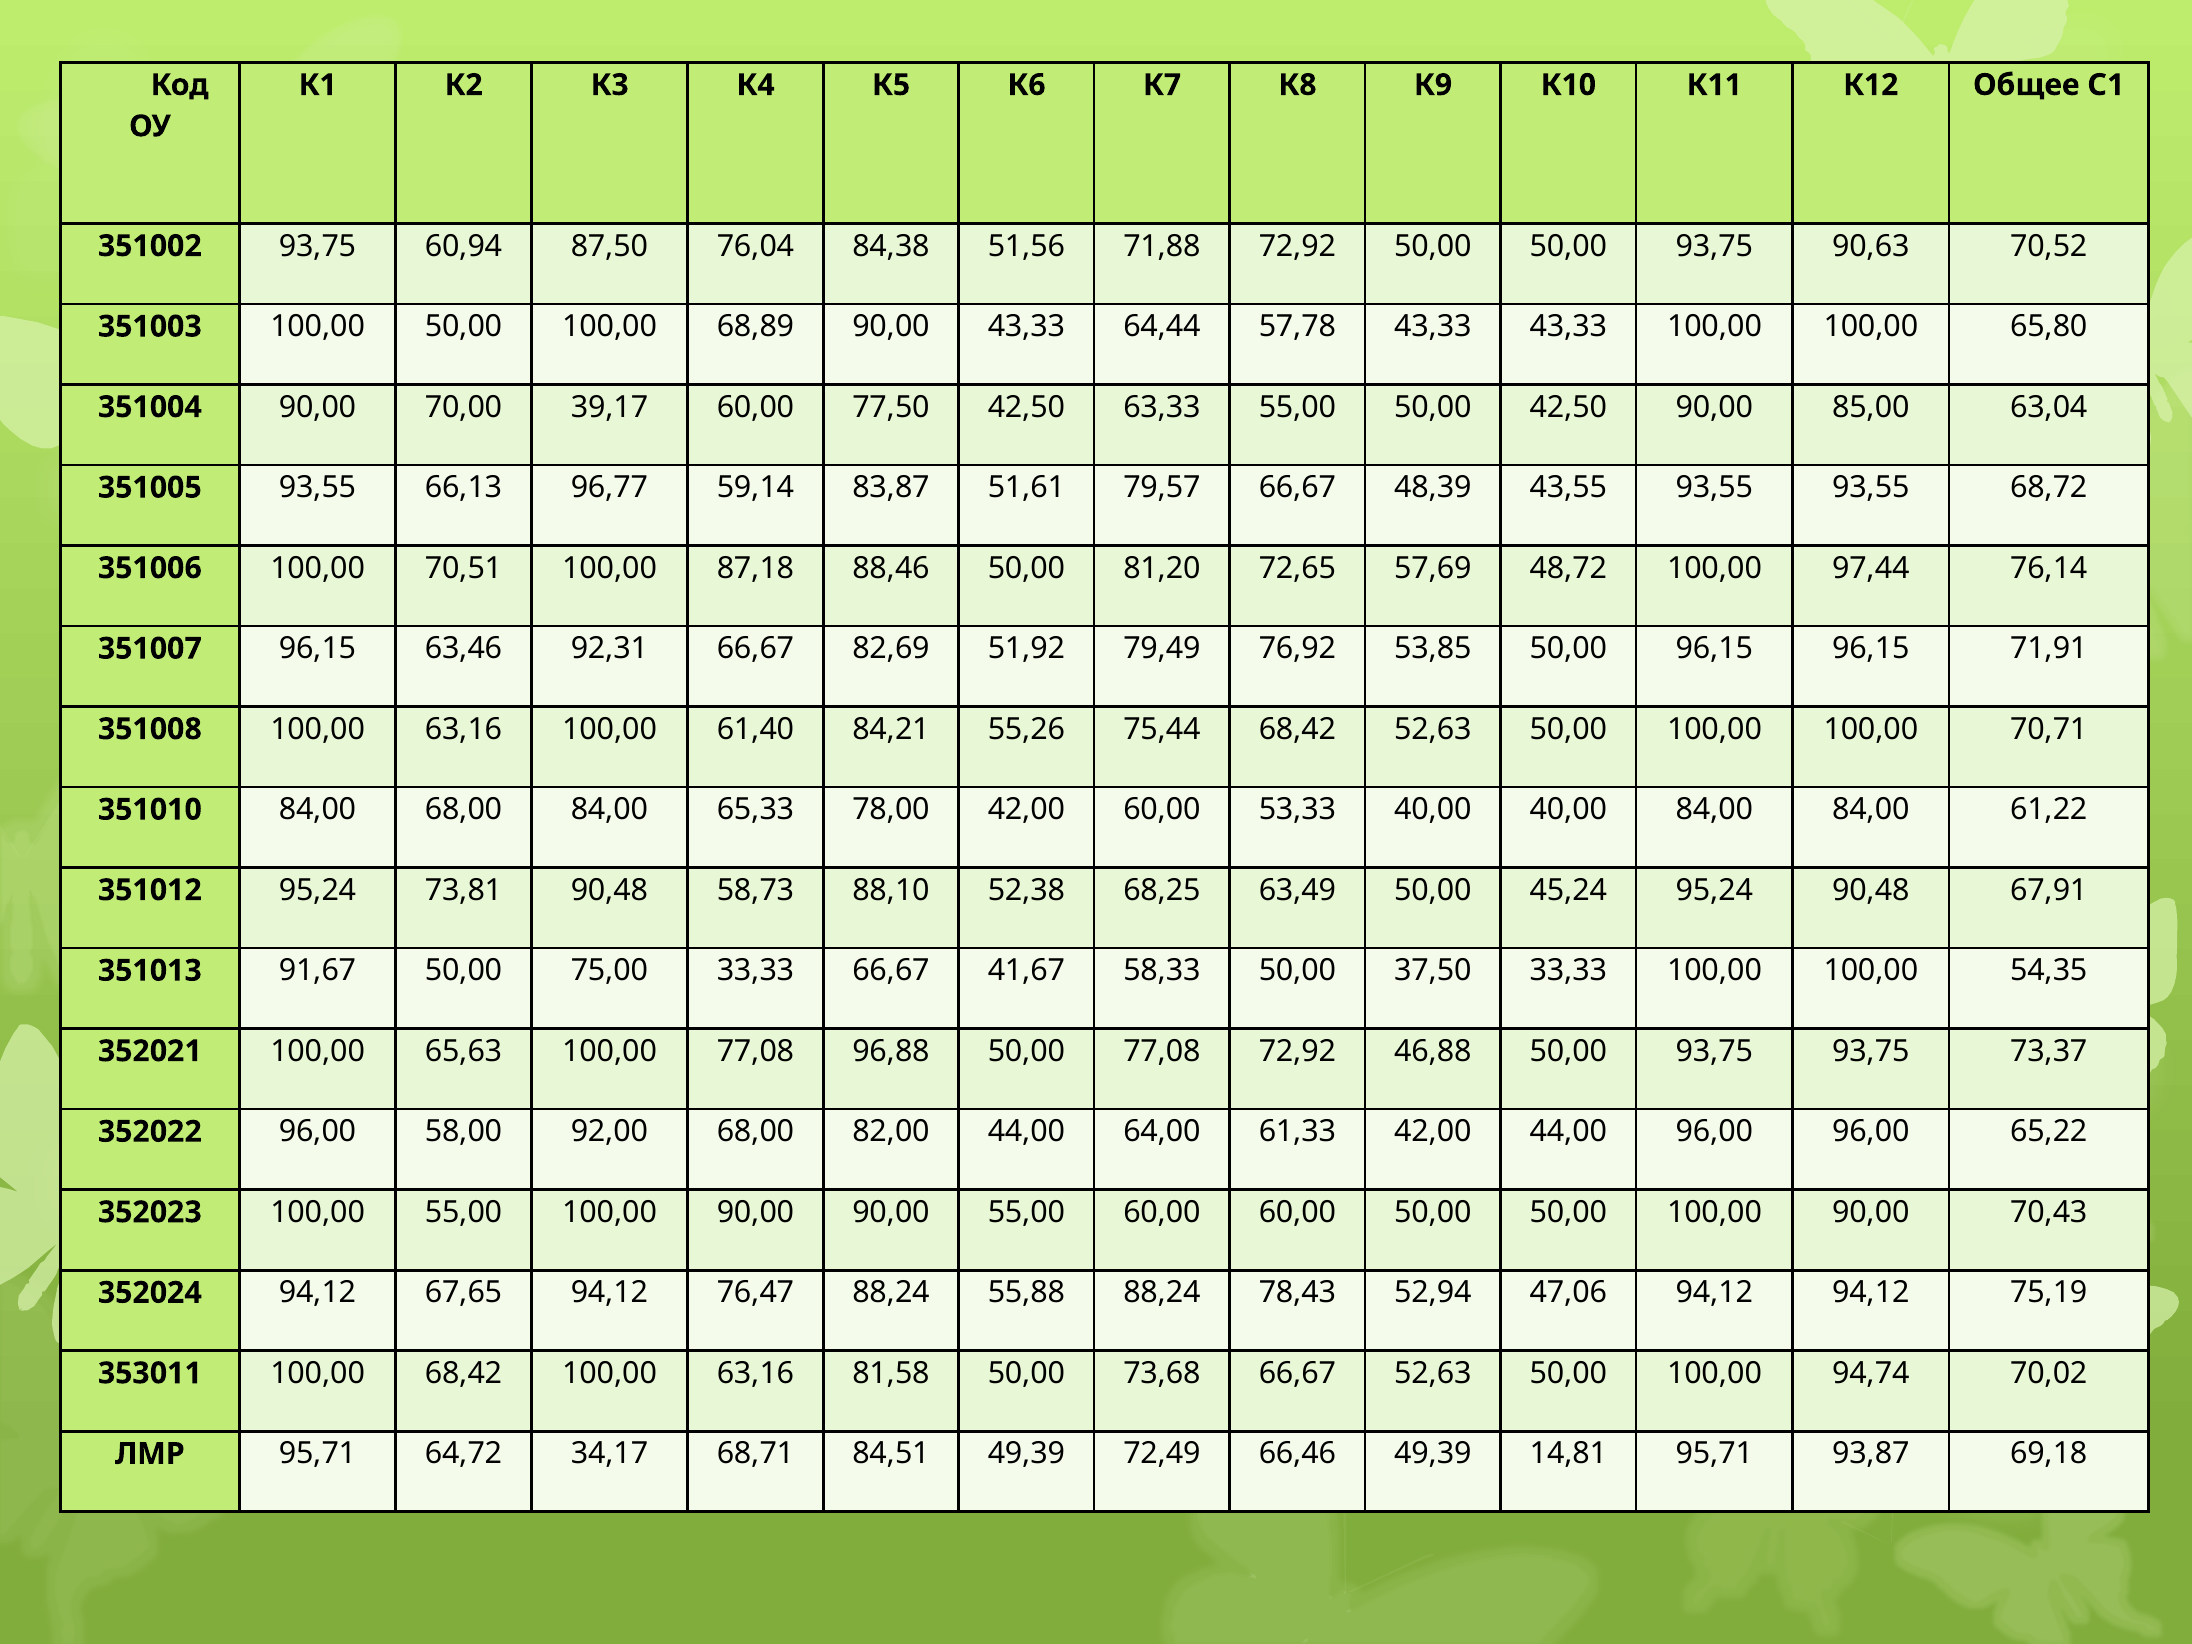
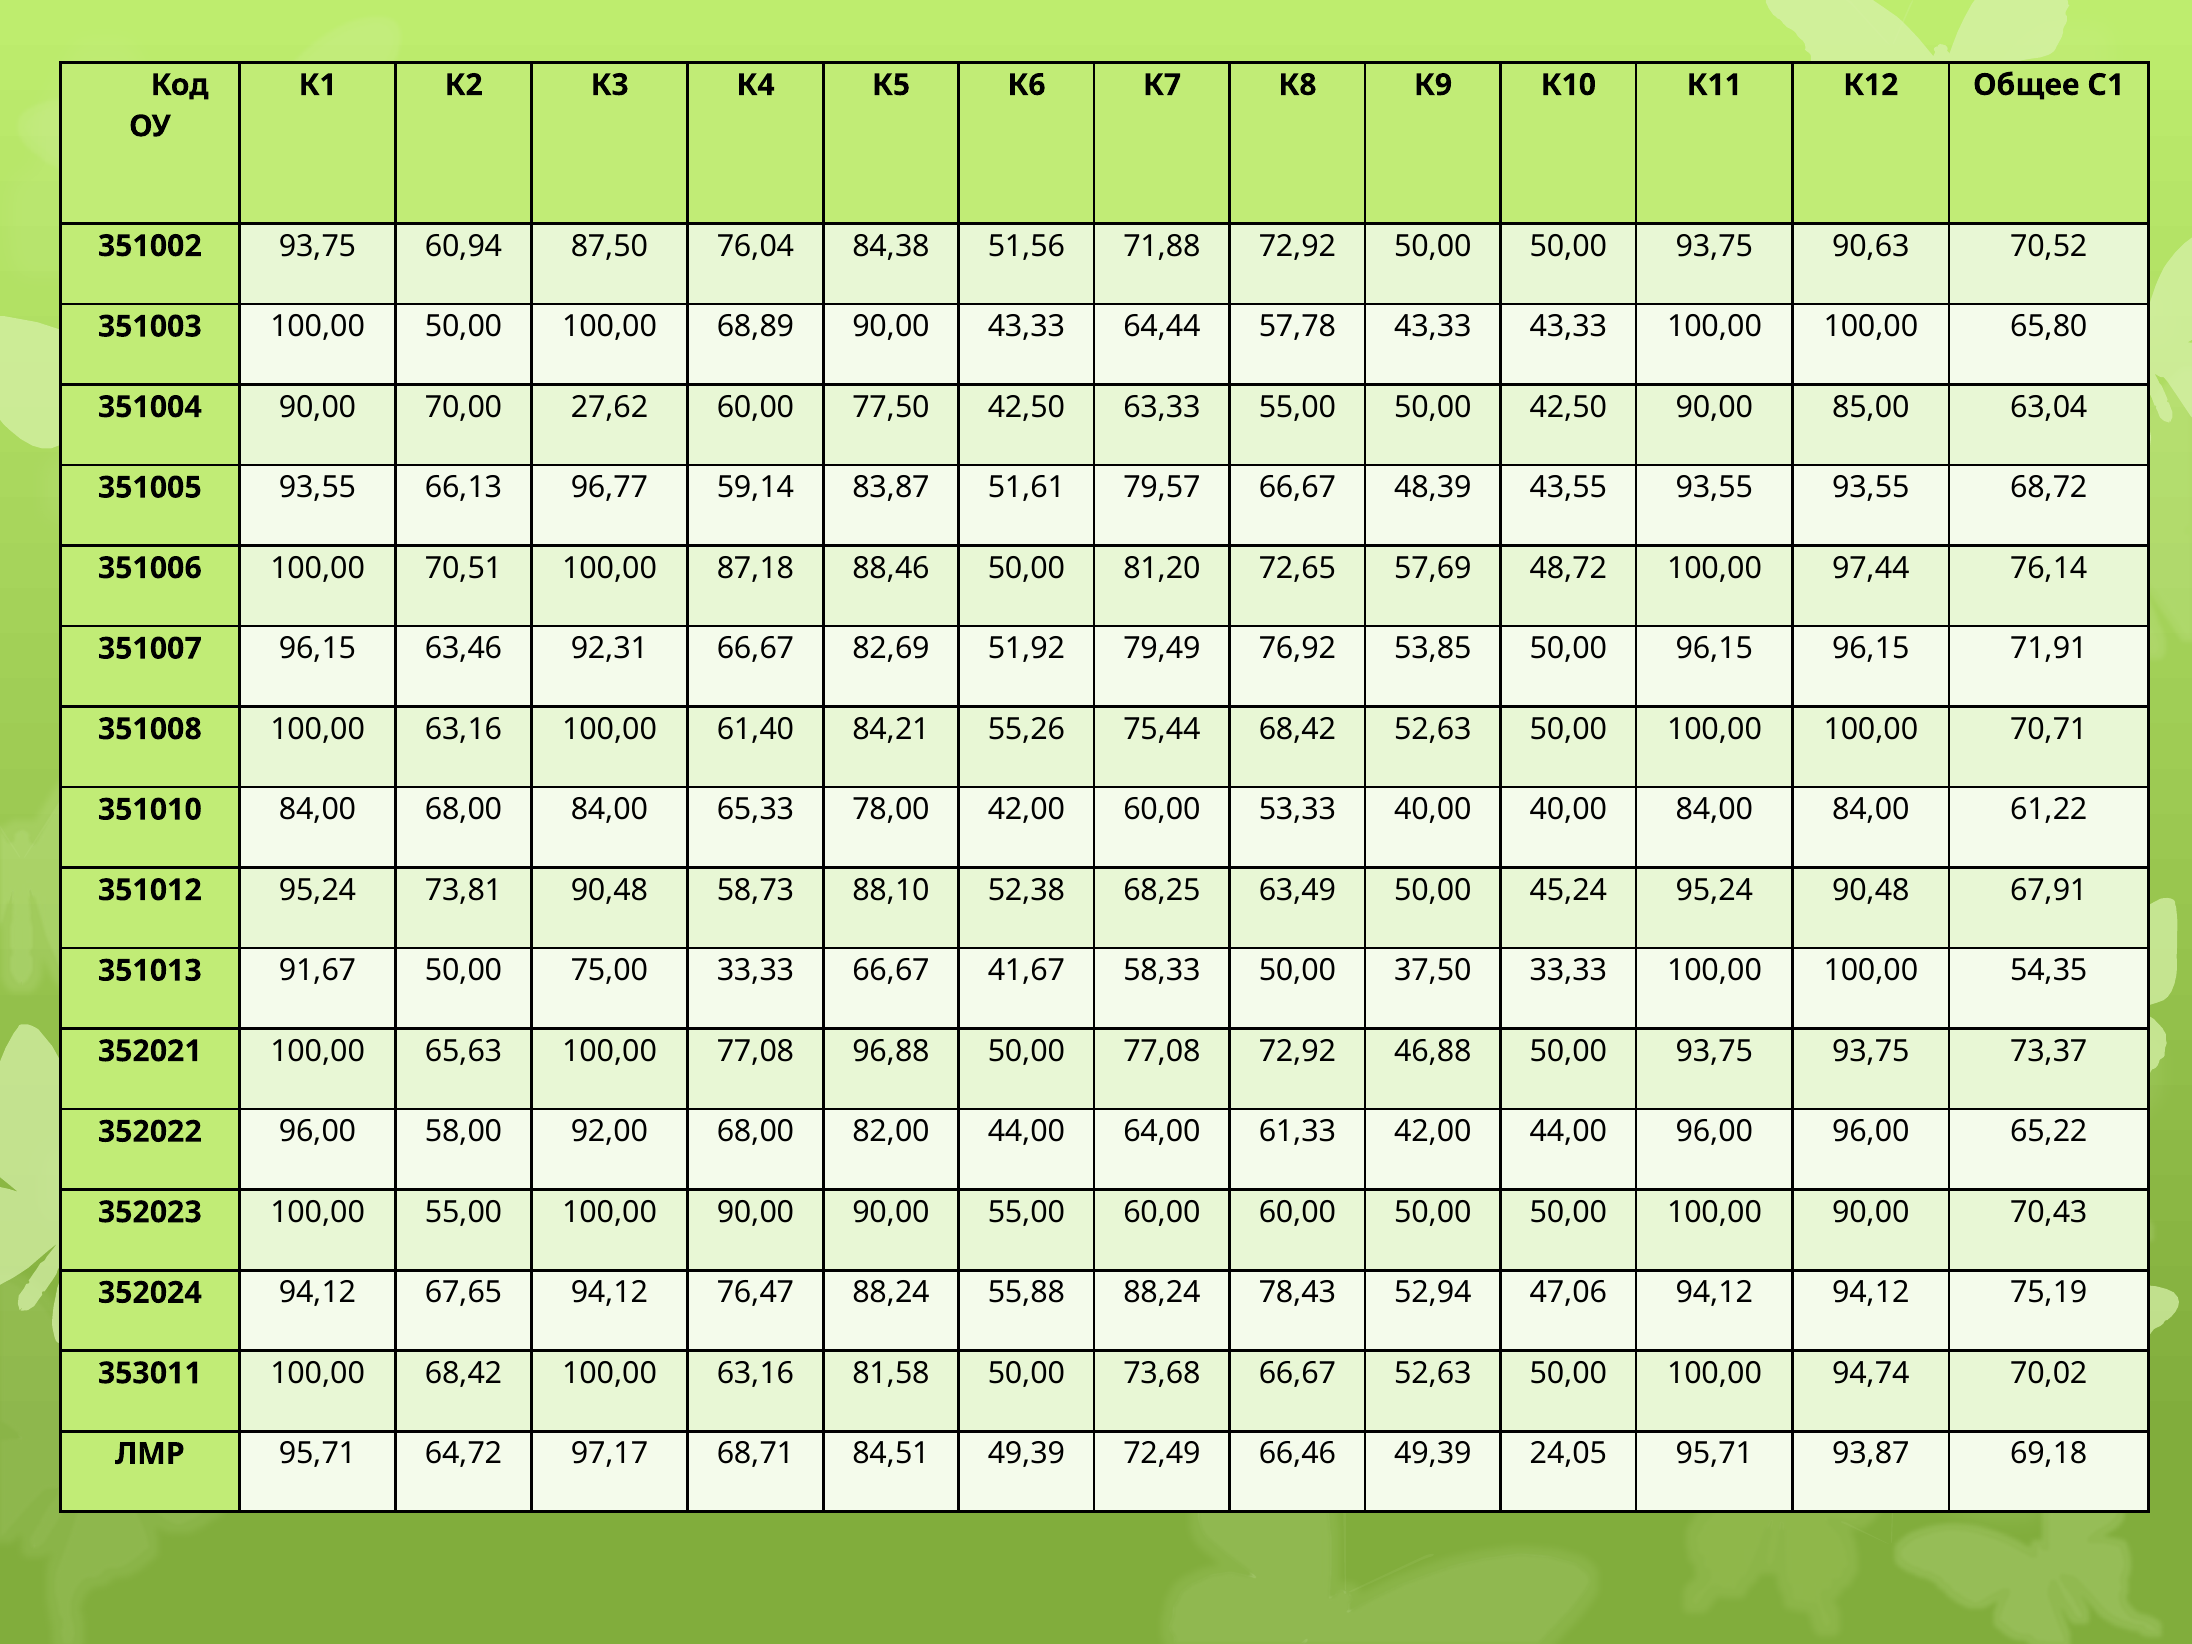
39,17: 39,17 -> 27,62
34,17: 34,17 -> 97,17
14,81: 14,81 -> 24,05
